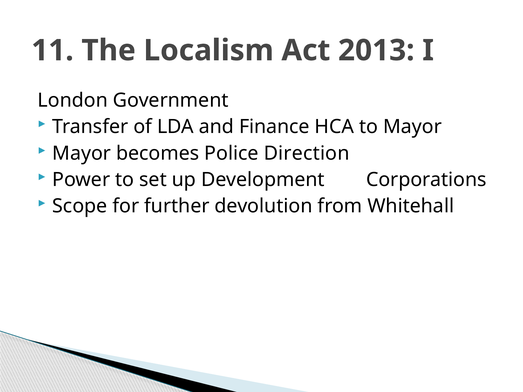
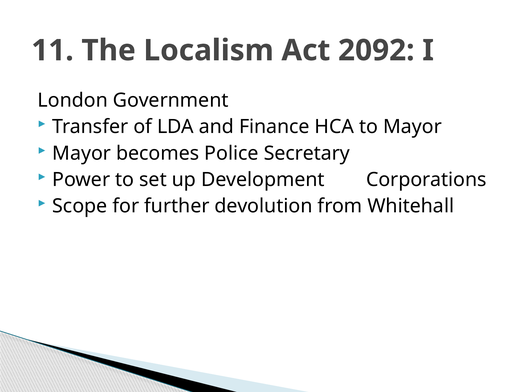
2013: 2013 -> 2092
Direction: Direction -> Secretary
